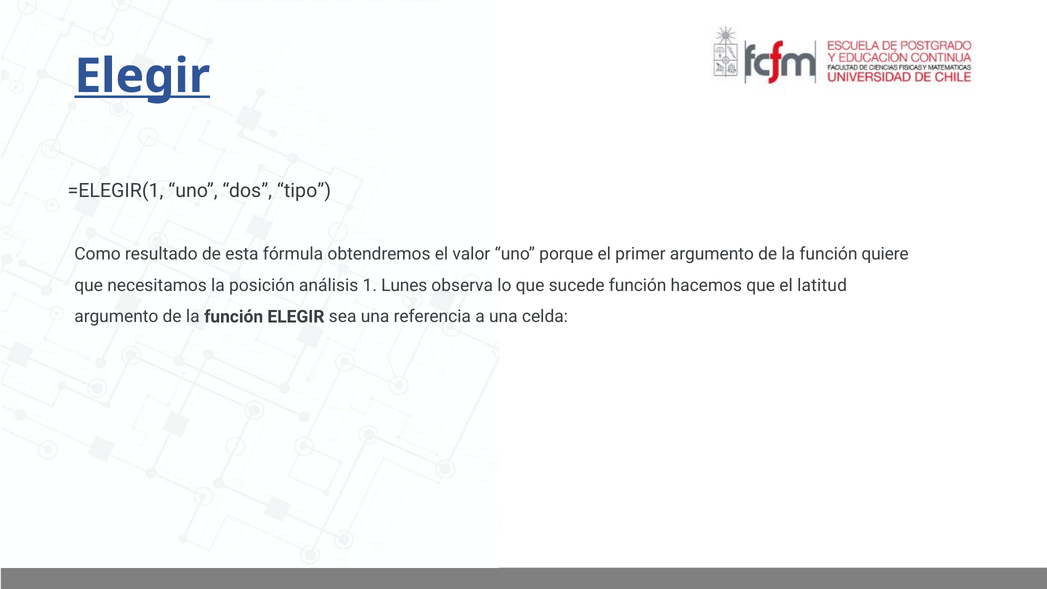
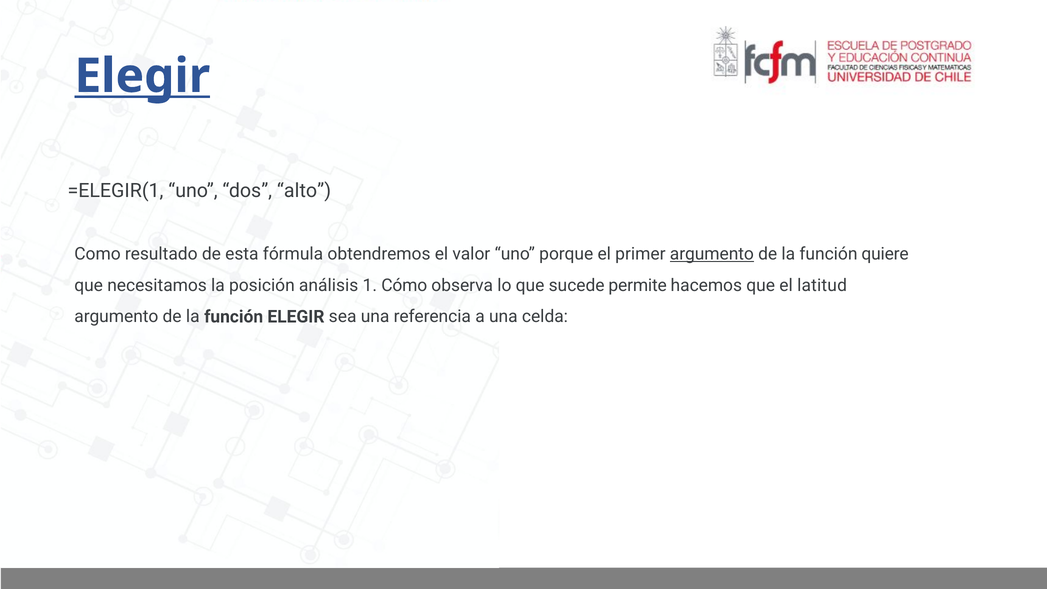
tipo: tipo -> alto
argumento at (712, 254) underline: none -> present
Lunes: Lunes -> Cómo
sucede función: función -> permite
